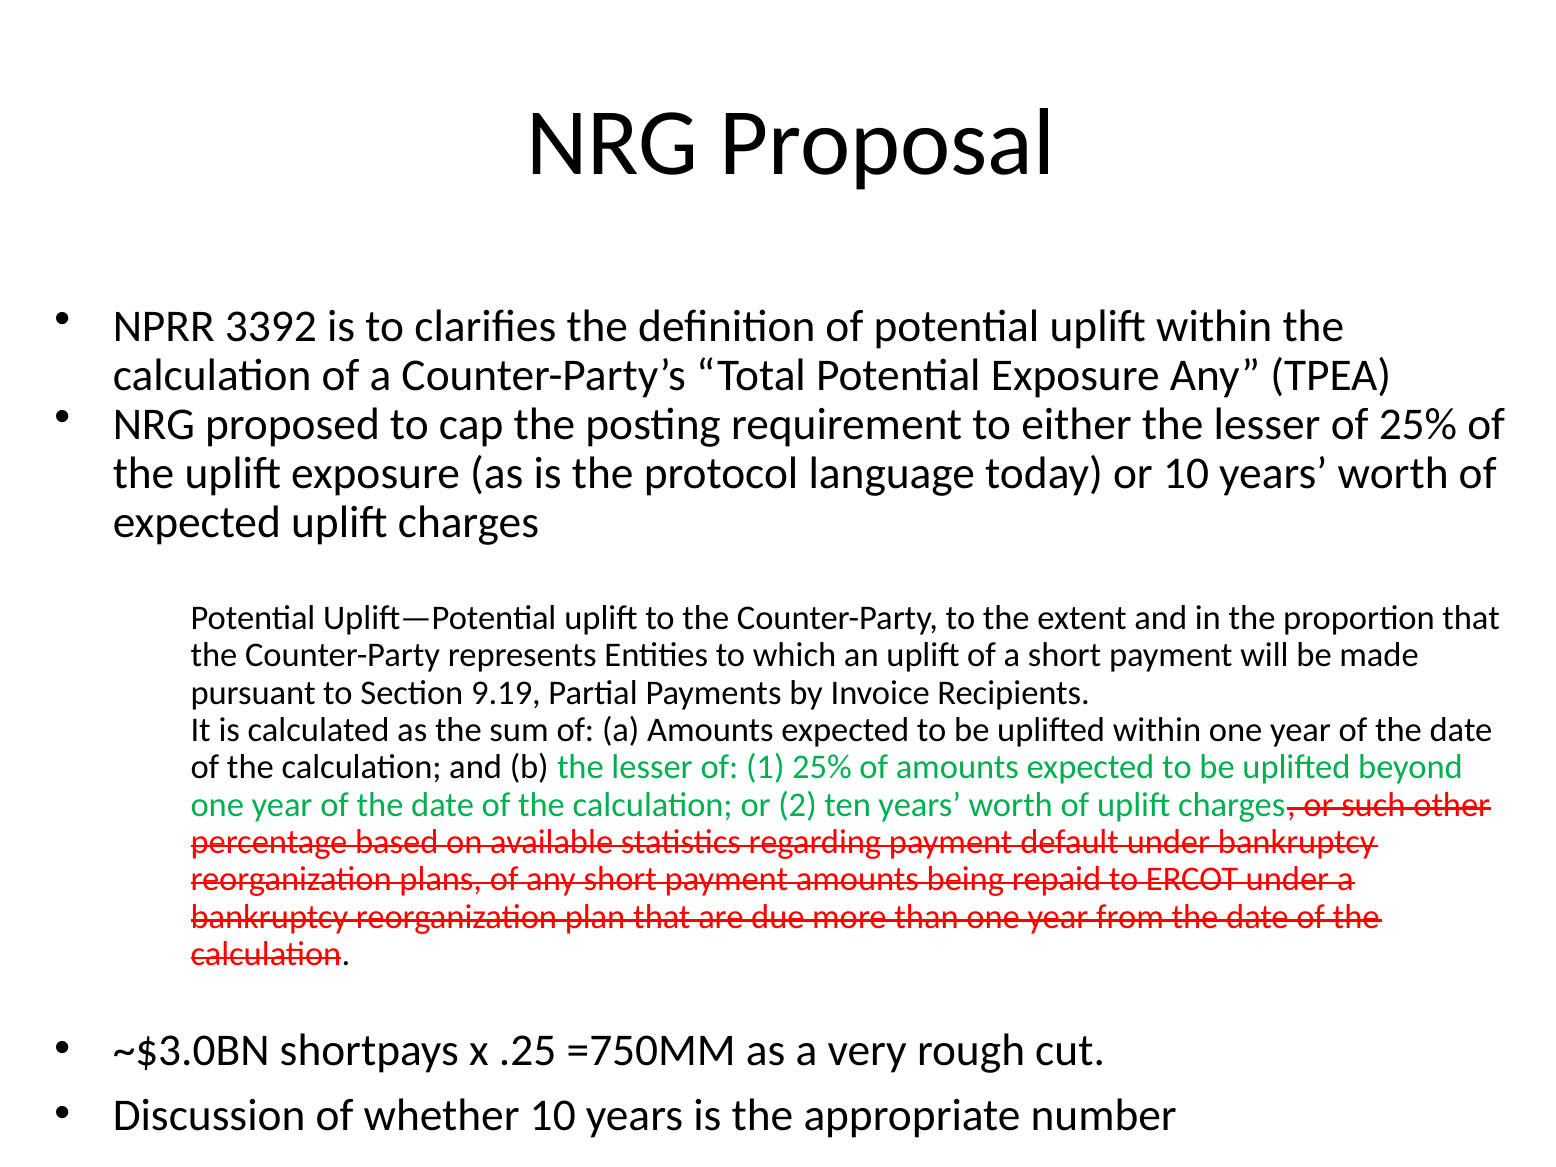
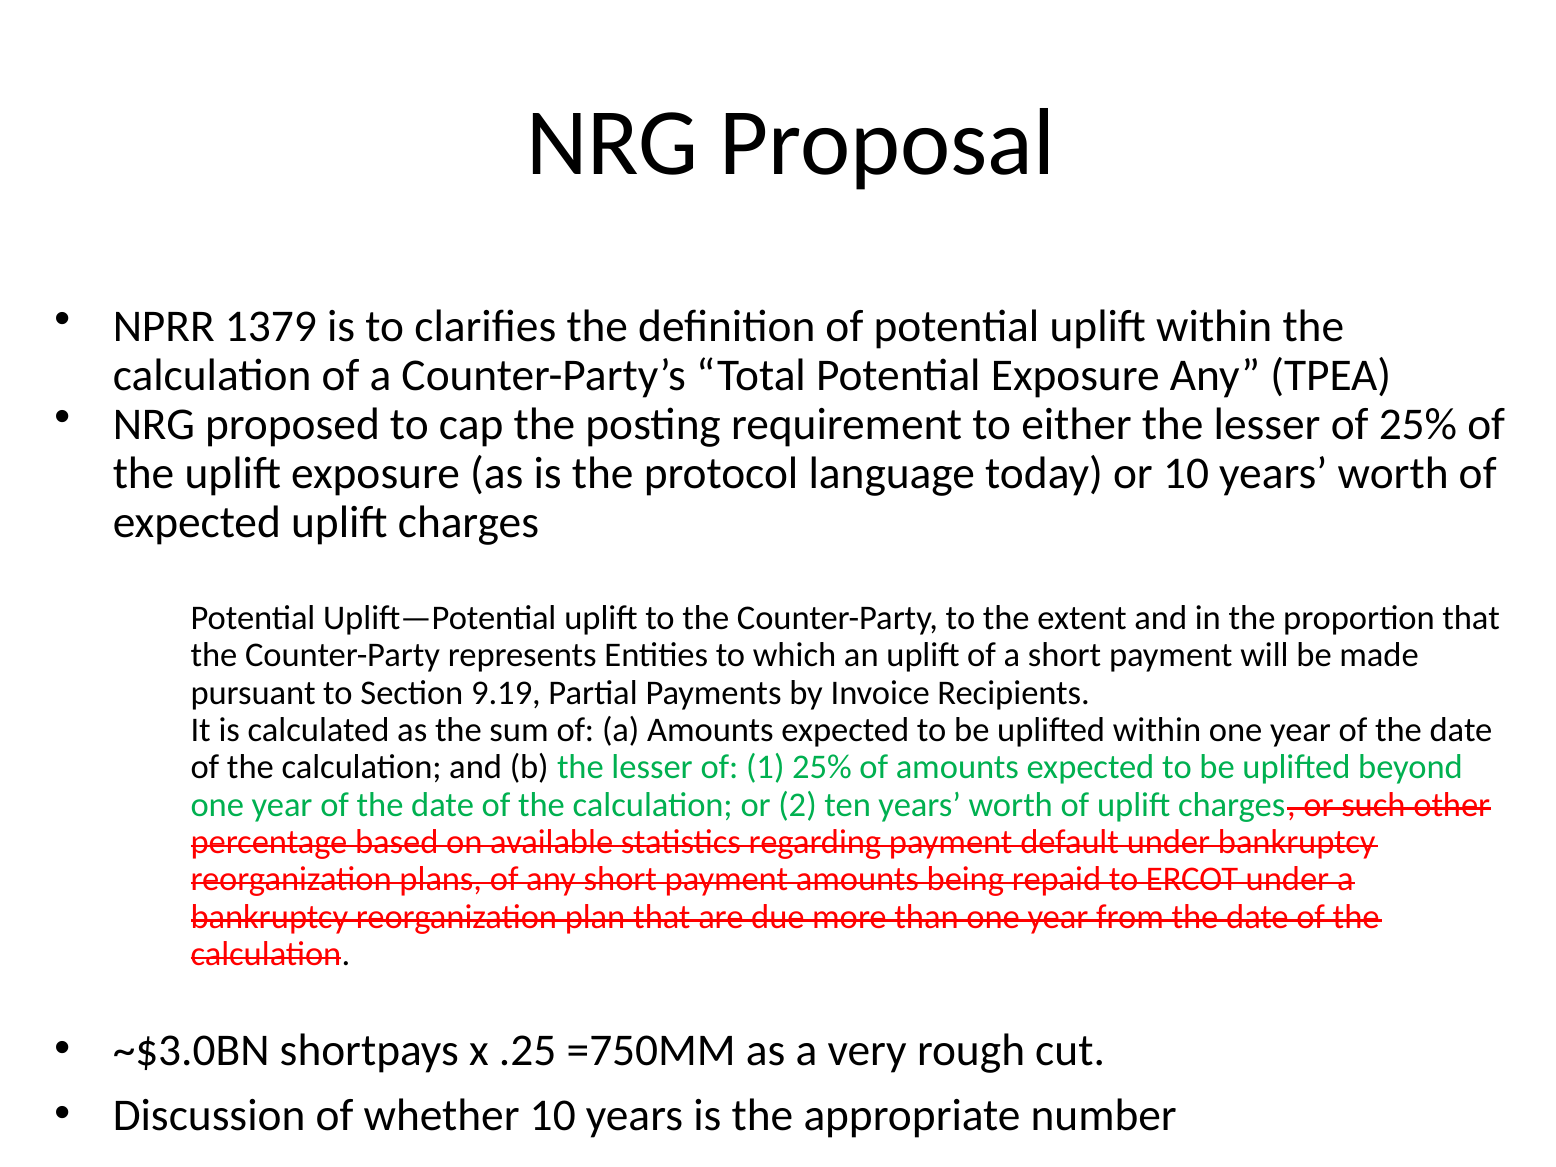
3392: 3392 -> 1379
